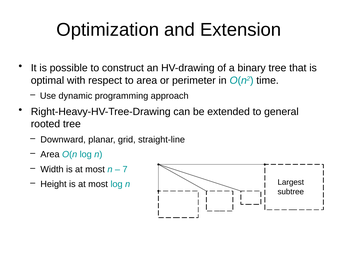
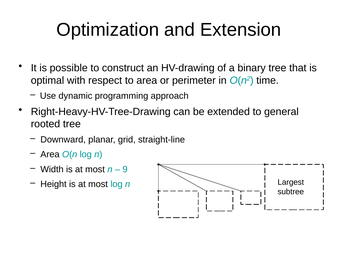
7: 7 -> 9
